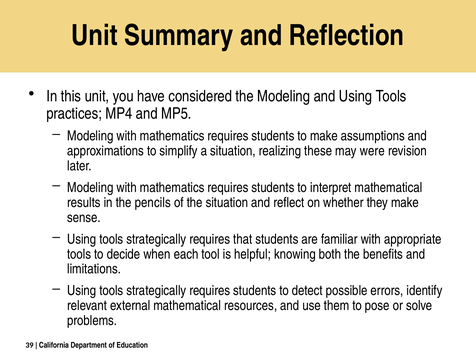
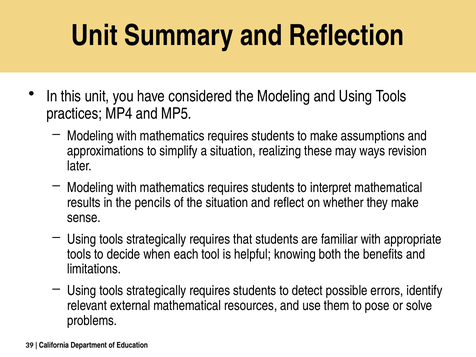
were: were -> ways
